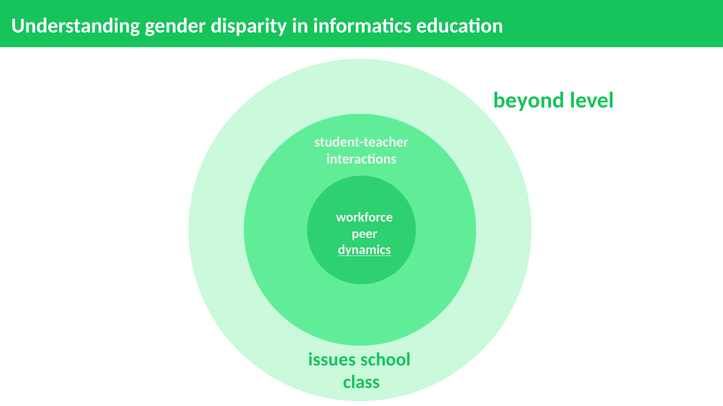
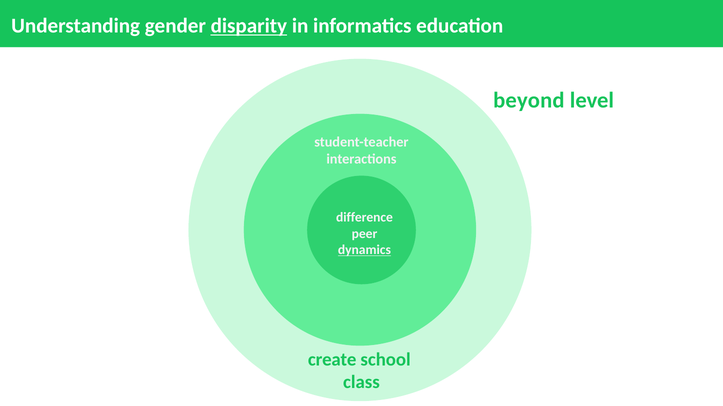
disparity underline: none -> present
workforce: workforce -> difference
issues: issues -> create
